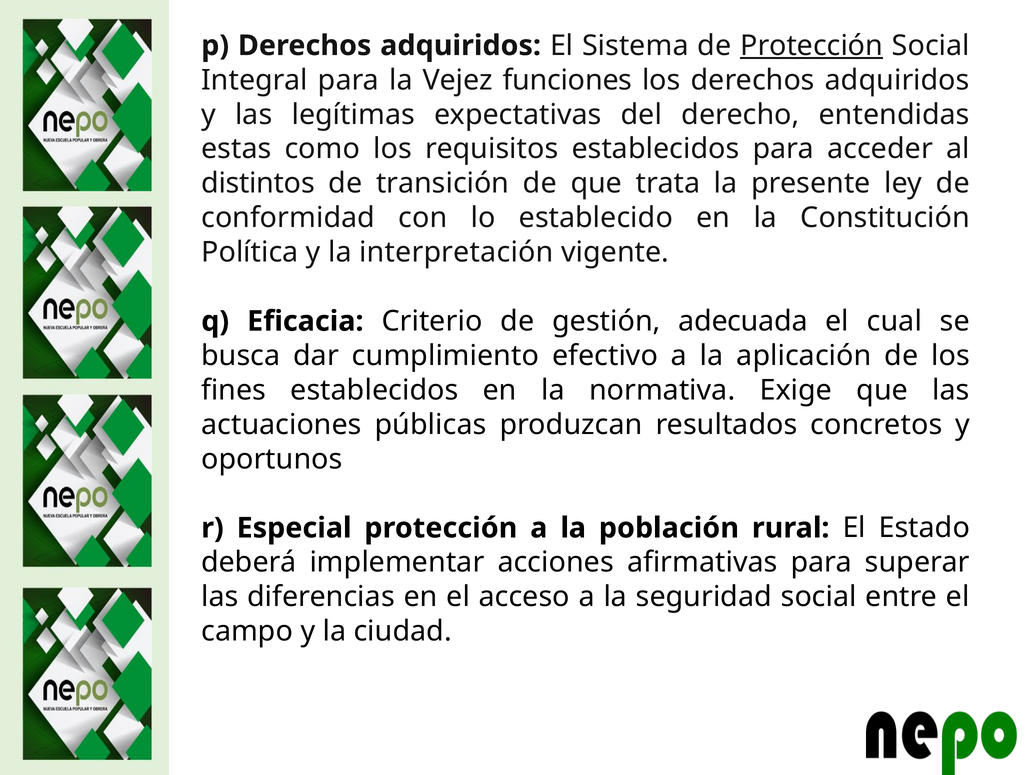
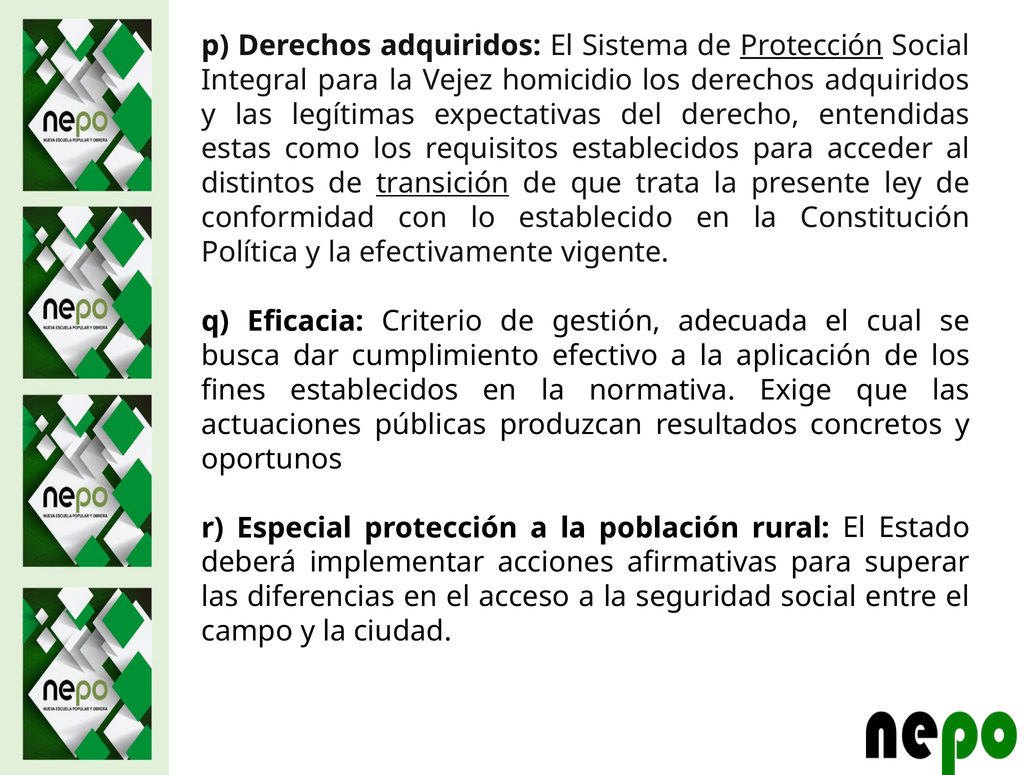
funciones: funciones -> homicidio
transición underline: none -> present
interpretación: interpretación -> efectivamente
